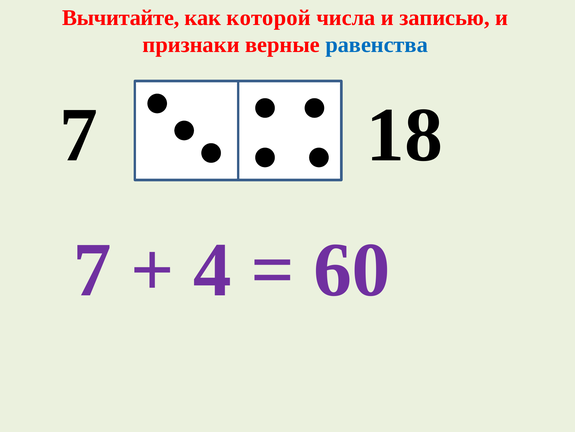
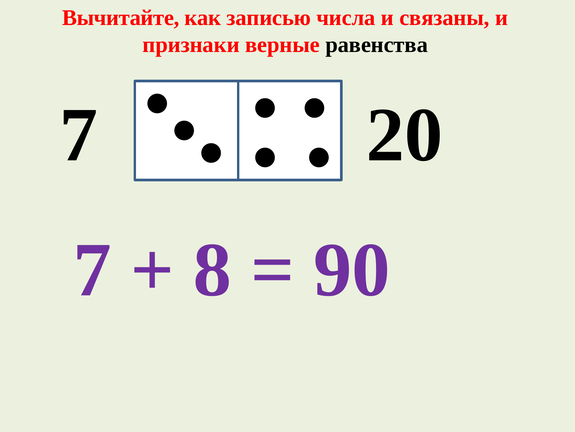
которой: которой -> записью
записью: записью -> связаны
равенства colour: blue -> black
18: 18 -> 20
4: 4 -> 8
60: 60 -> 90
